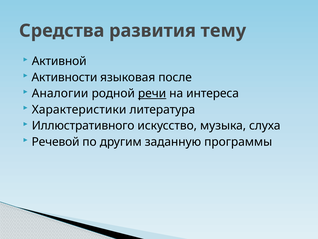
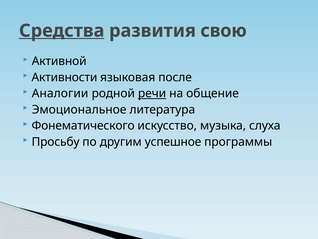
Средства underline: none -> present
тему: тему -> свою
интереса: интереса -> общение
Характеристики: Характеристики -> Эмоциональное
Иллюстративного: Иллюстративного -> Фонематического
Речевой: Речевой -> Просьбу
заданную: заданную -> успешное
